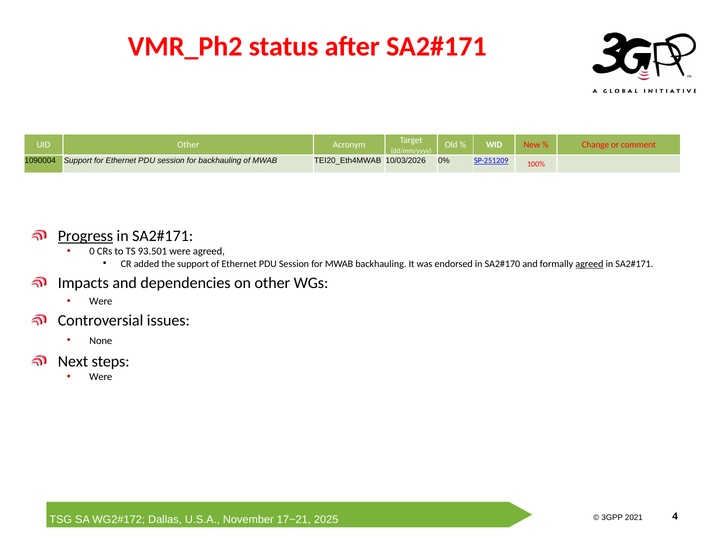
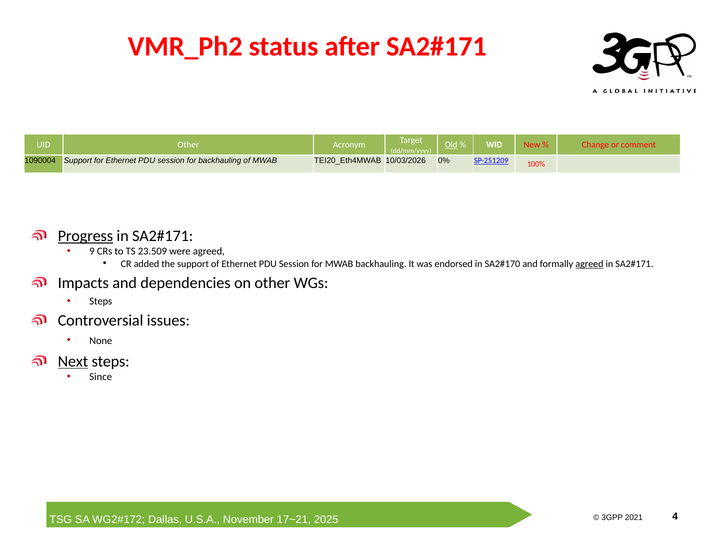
Old underline: none -> present
0: 0 -> 9
93.501: 93.501 -> 23.509
Were at (101, 301): Were -> Steps
Next underline: none -> present
Were at (101, 377): Were -> Since
